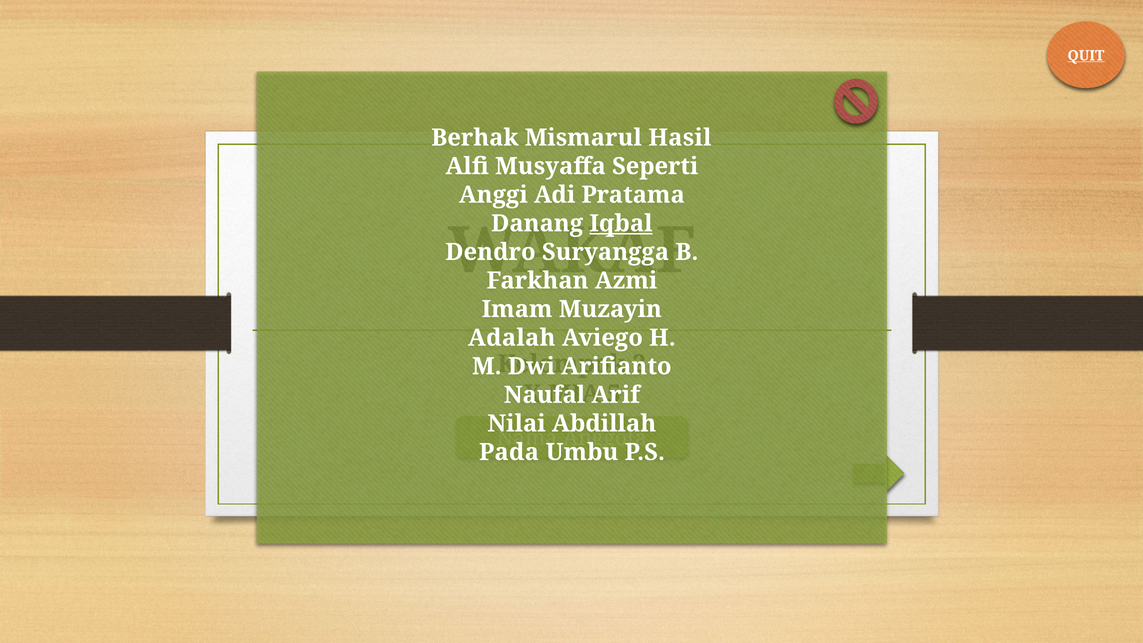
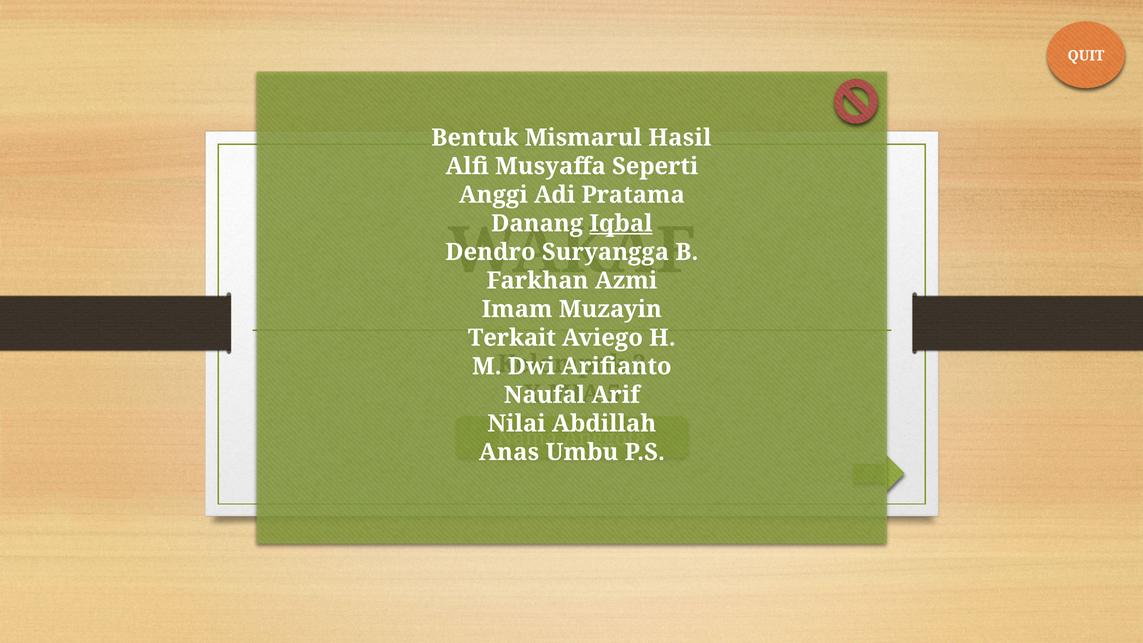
QUIT underline: present -> none
Berhak: Berhak -> Bentuk
Adalah: Adalah -> Terkait
Pada: Pada -> Anas
